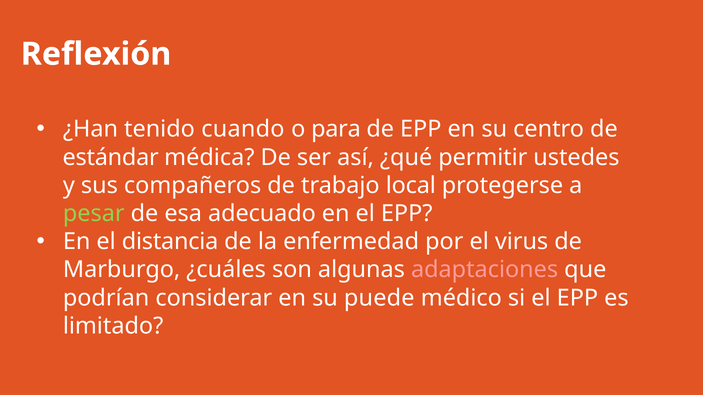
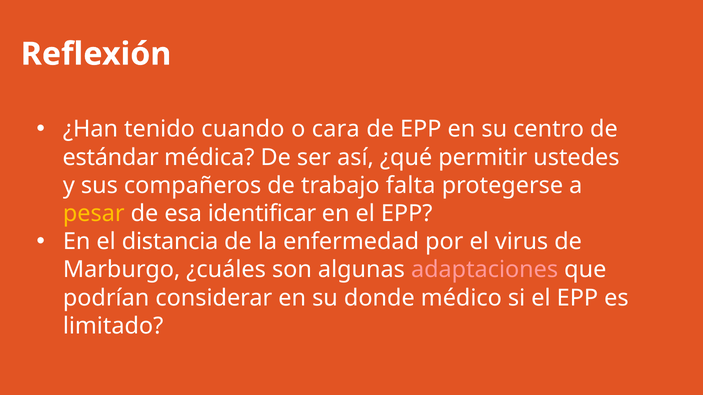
para: para -> cara
local: local -> falta
pesar colour: light green -> yellow
adecuado: adecuado -> identificar
puede: puede -> donde
